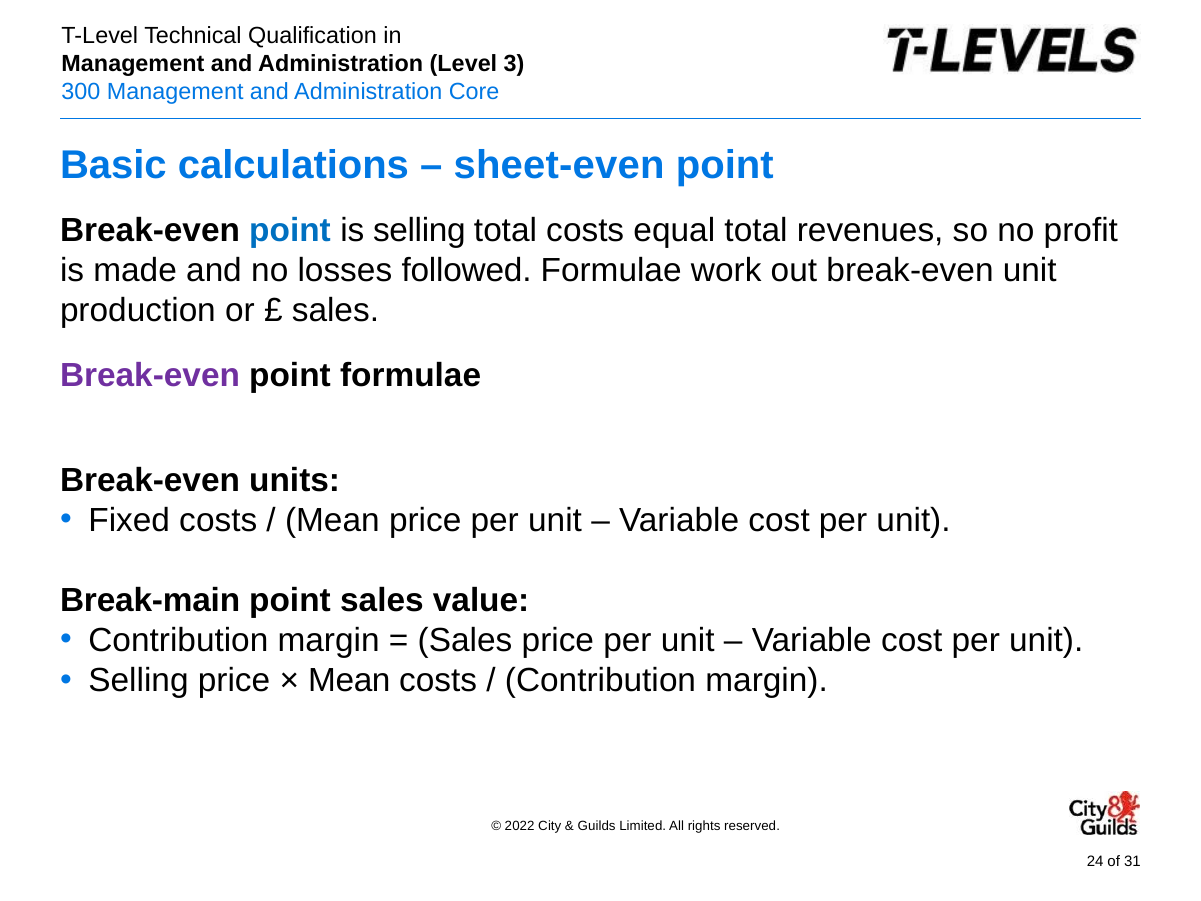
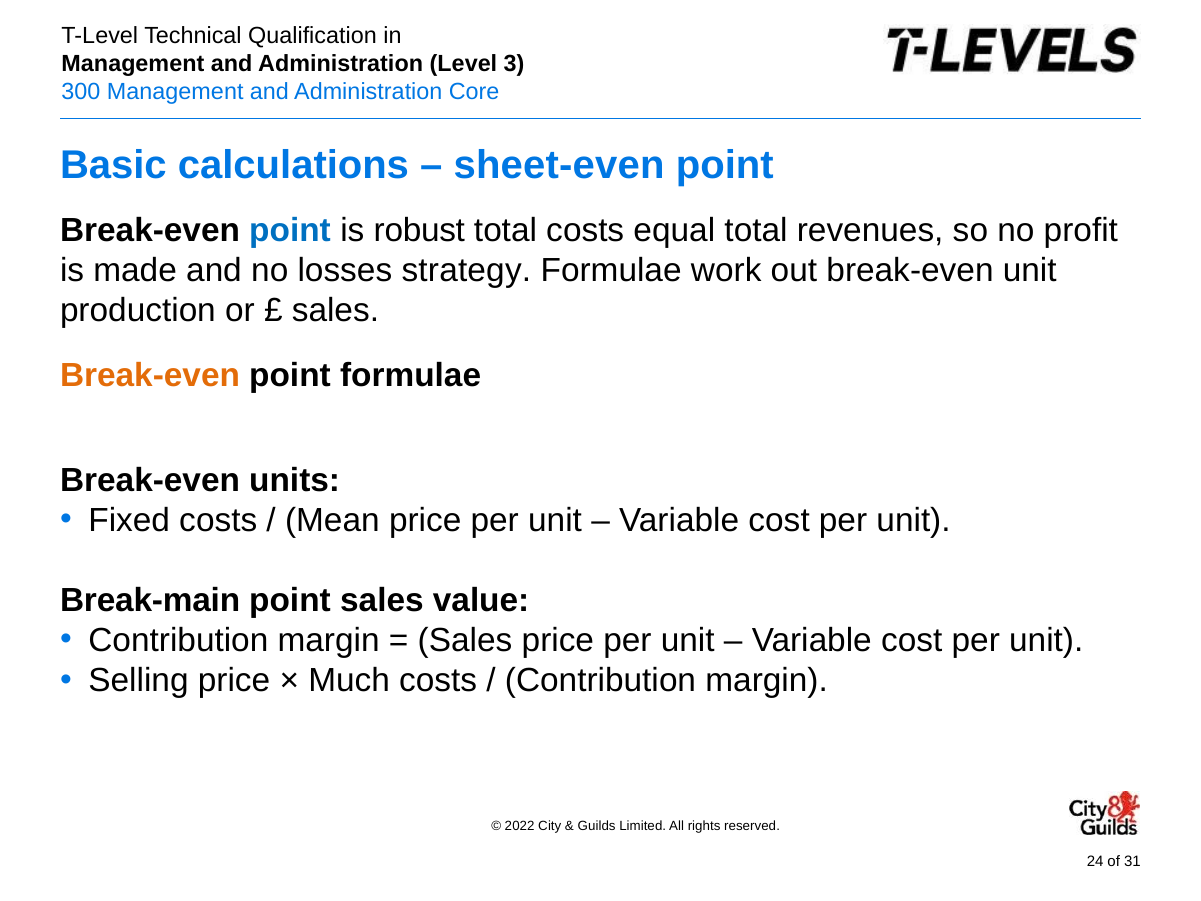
is selling: selling -> robust
followed: followed -> strategy
Break-even at (150, 375) colour: purple -> orange
Mean at (349, 681): Mean -> Much
